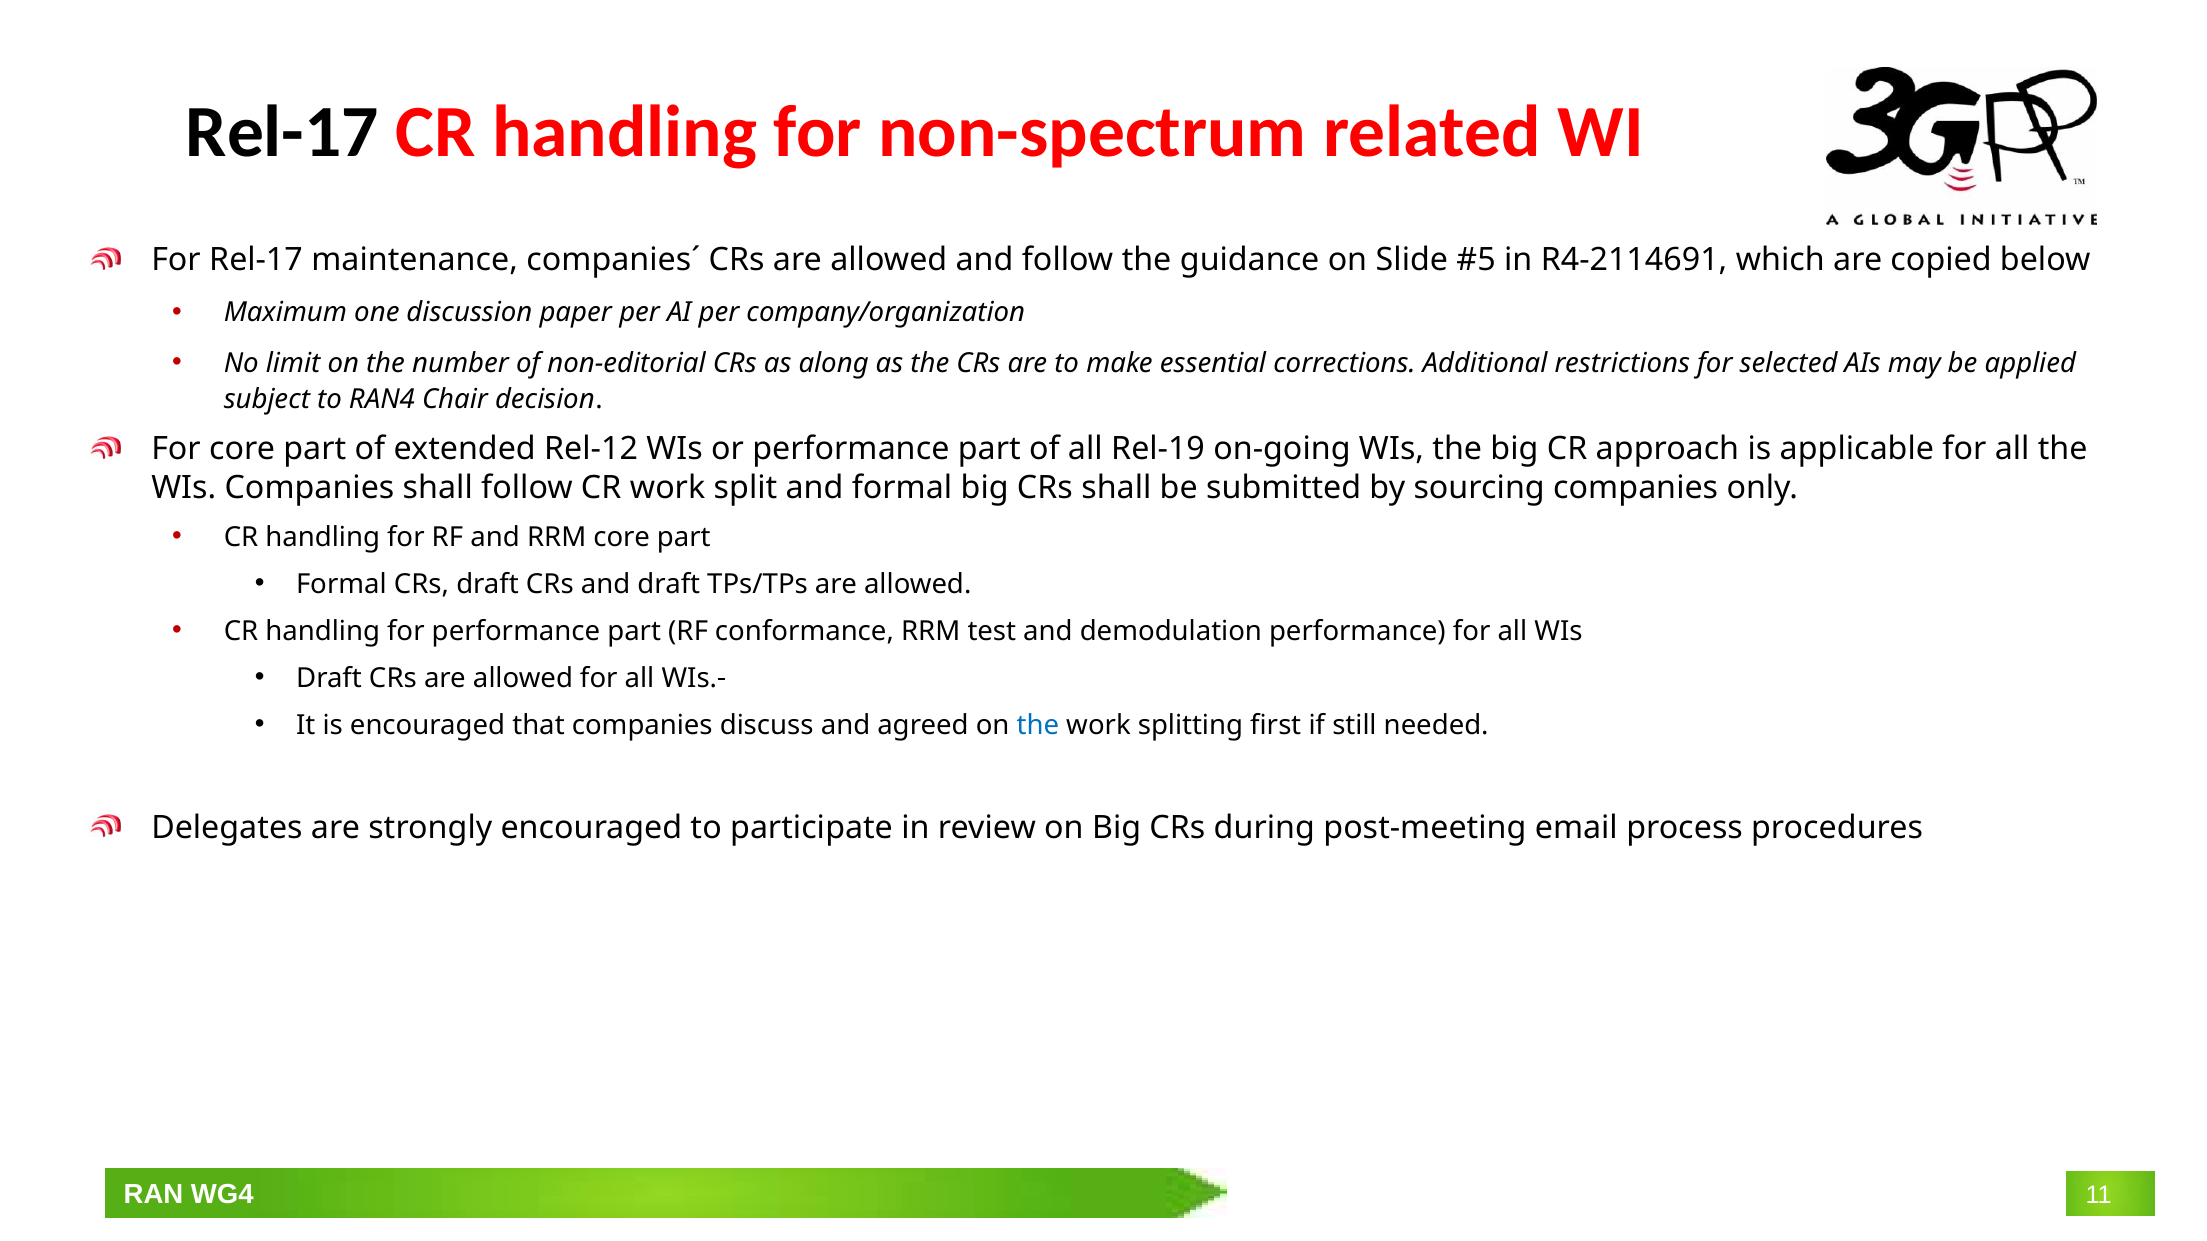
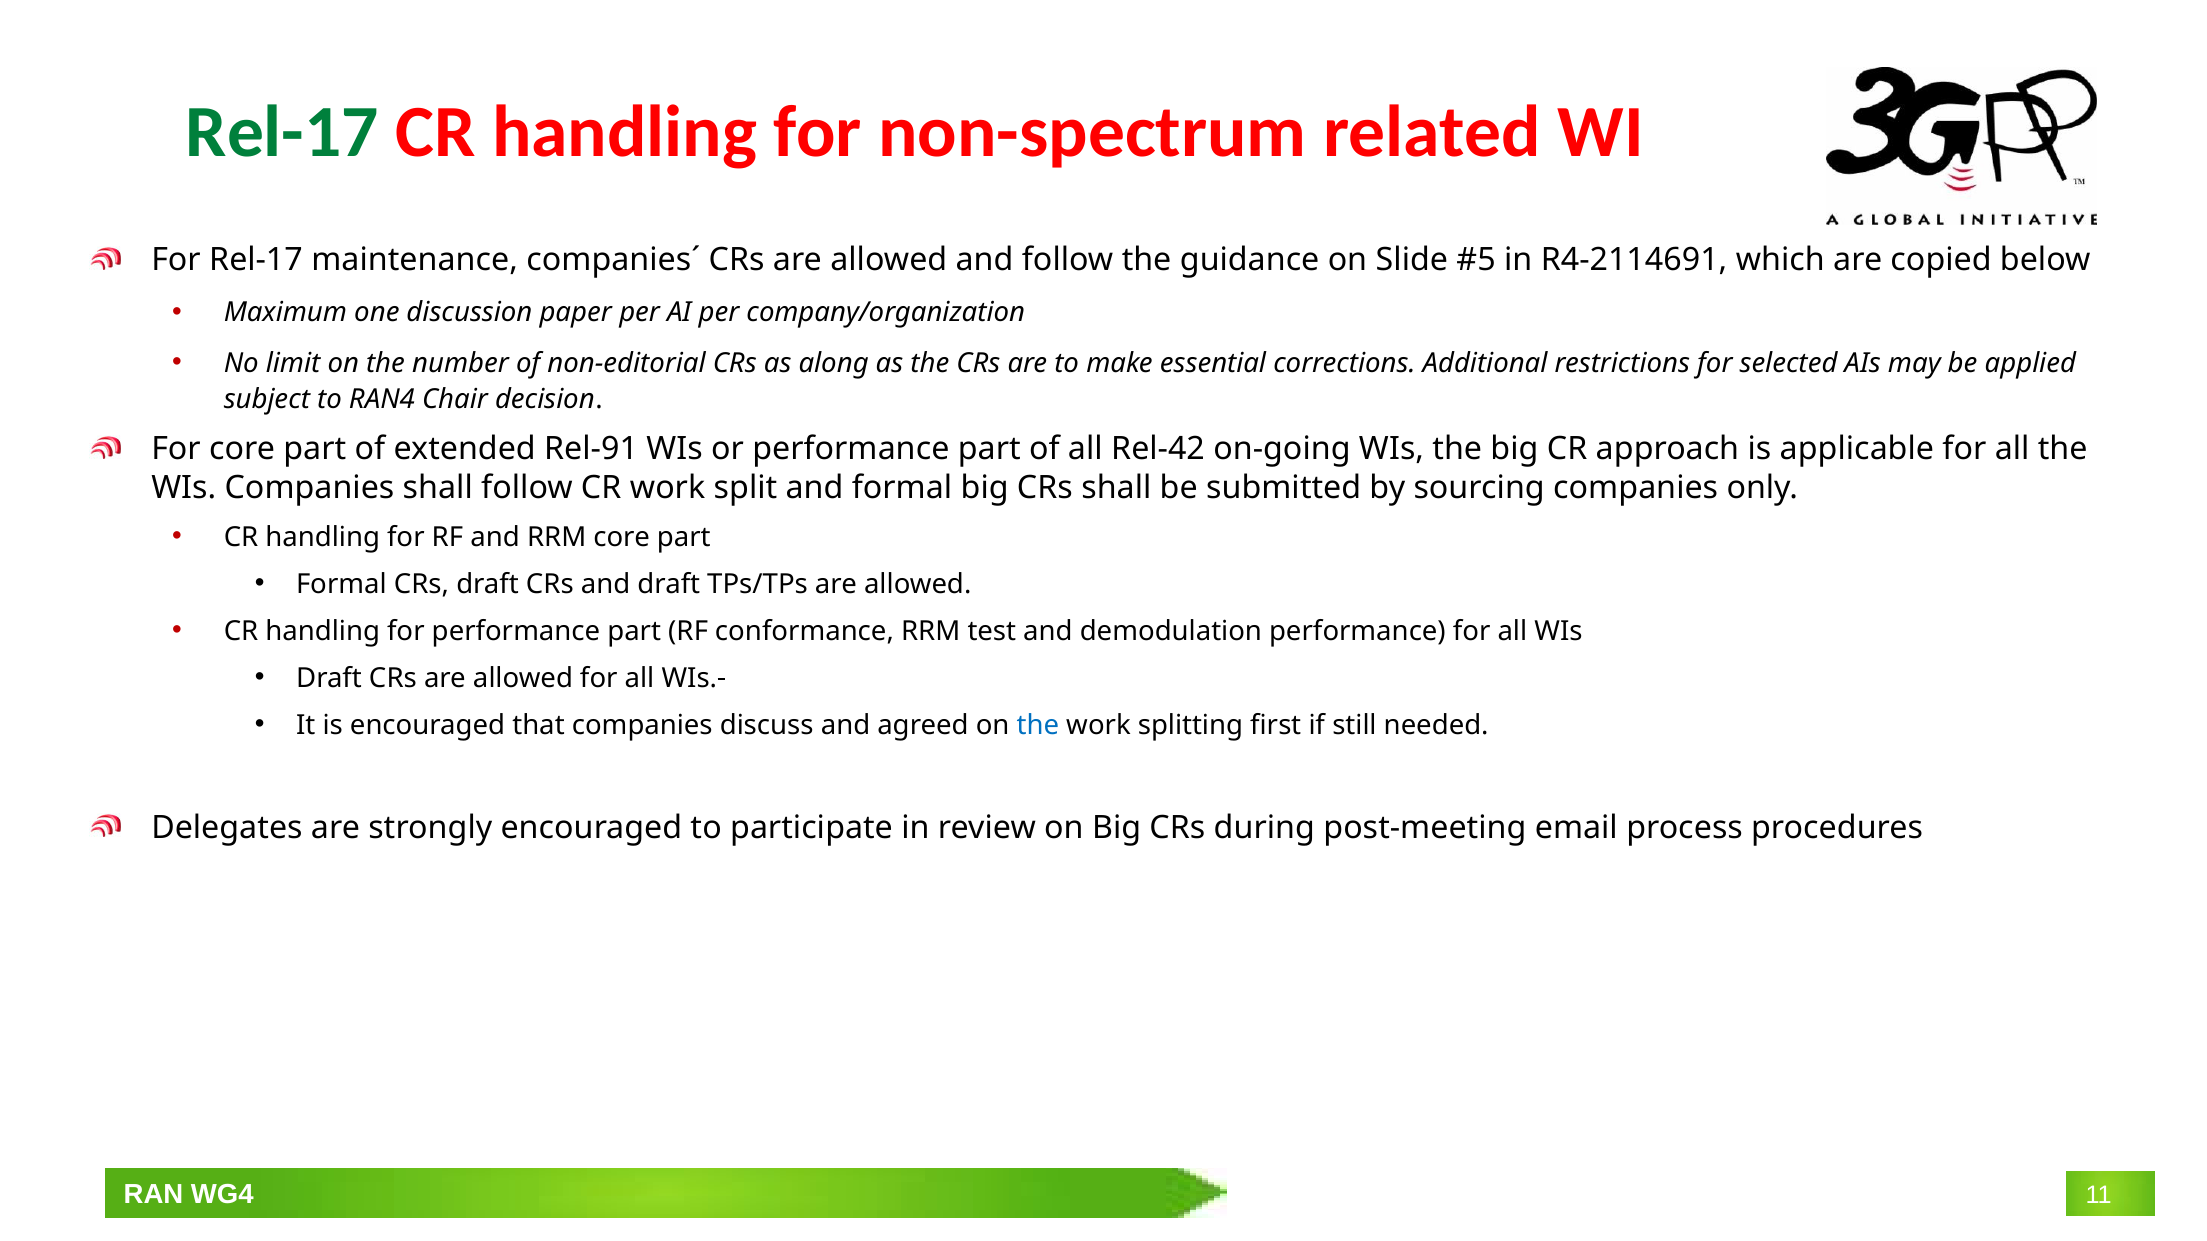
Rel-17 at (282, 132) colour: black -> green
Rel-12: Rel-12 -> Rel-91
Rel-19: Rel-19 -> Rel-42
